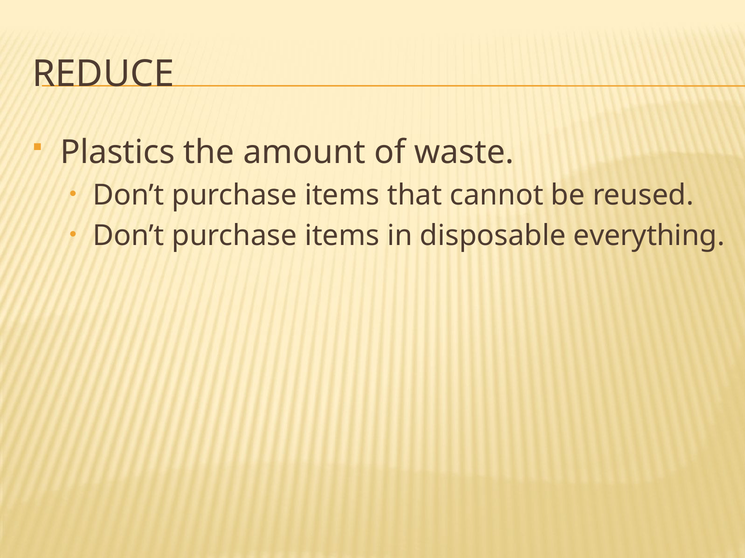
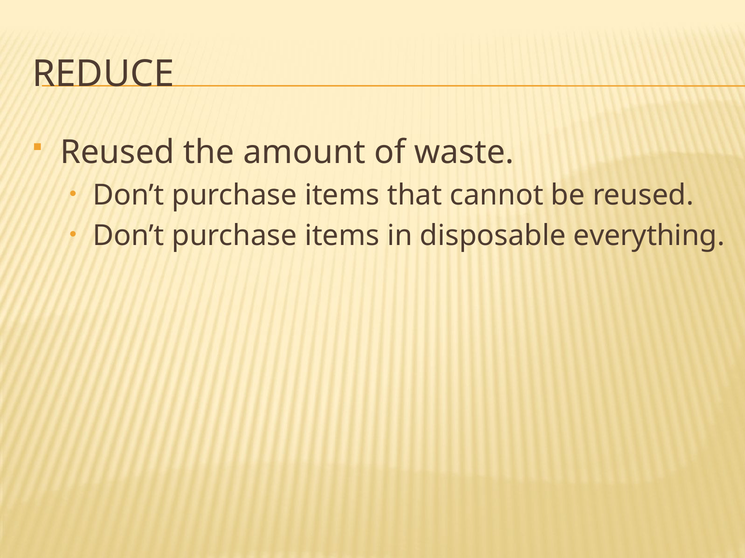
Plastics at (118, 152): Plastics -> Reused
